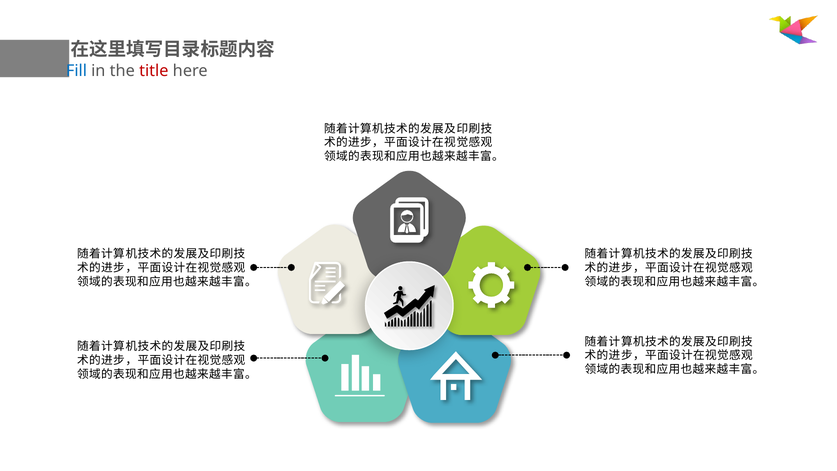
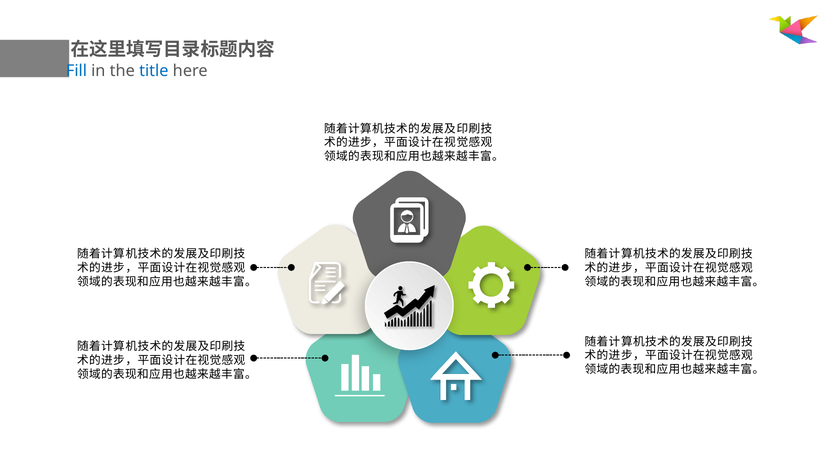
title colour: red -> blue
